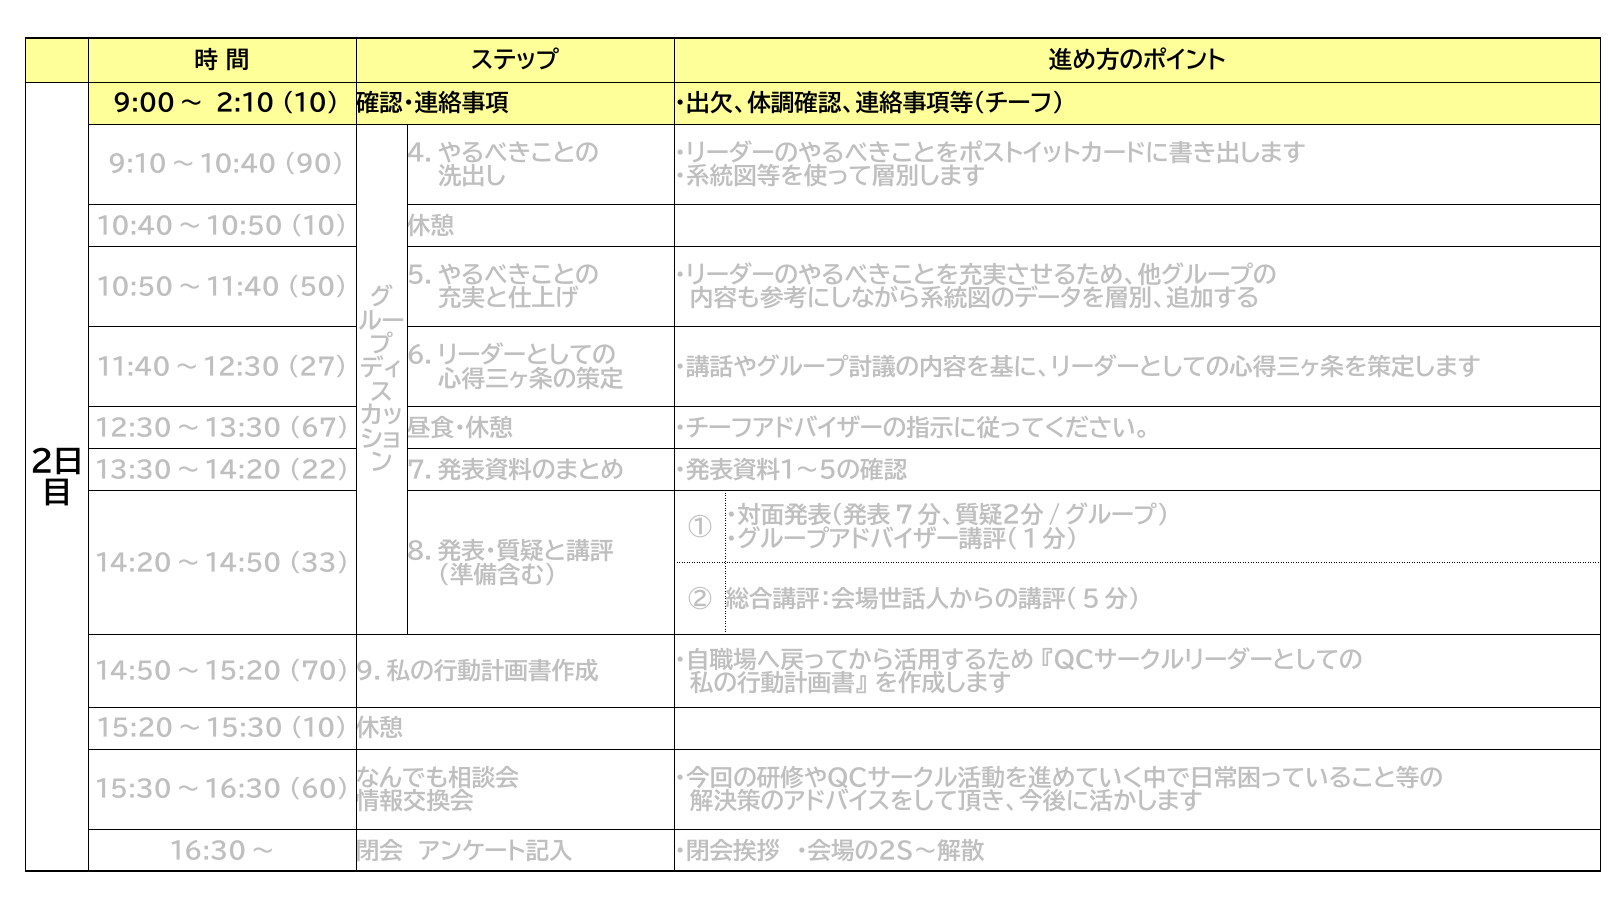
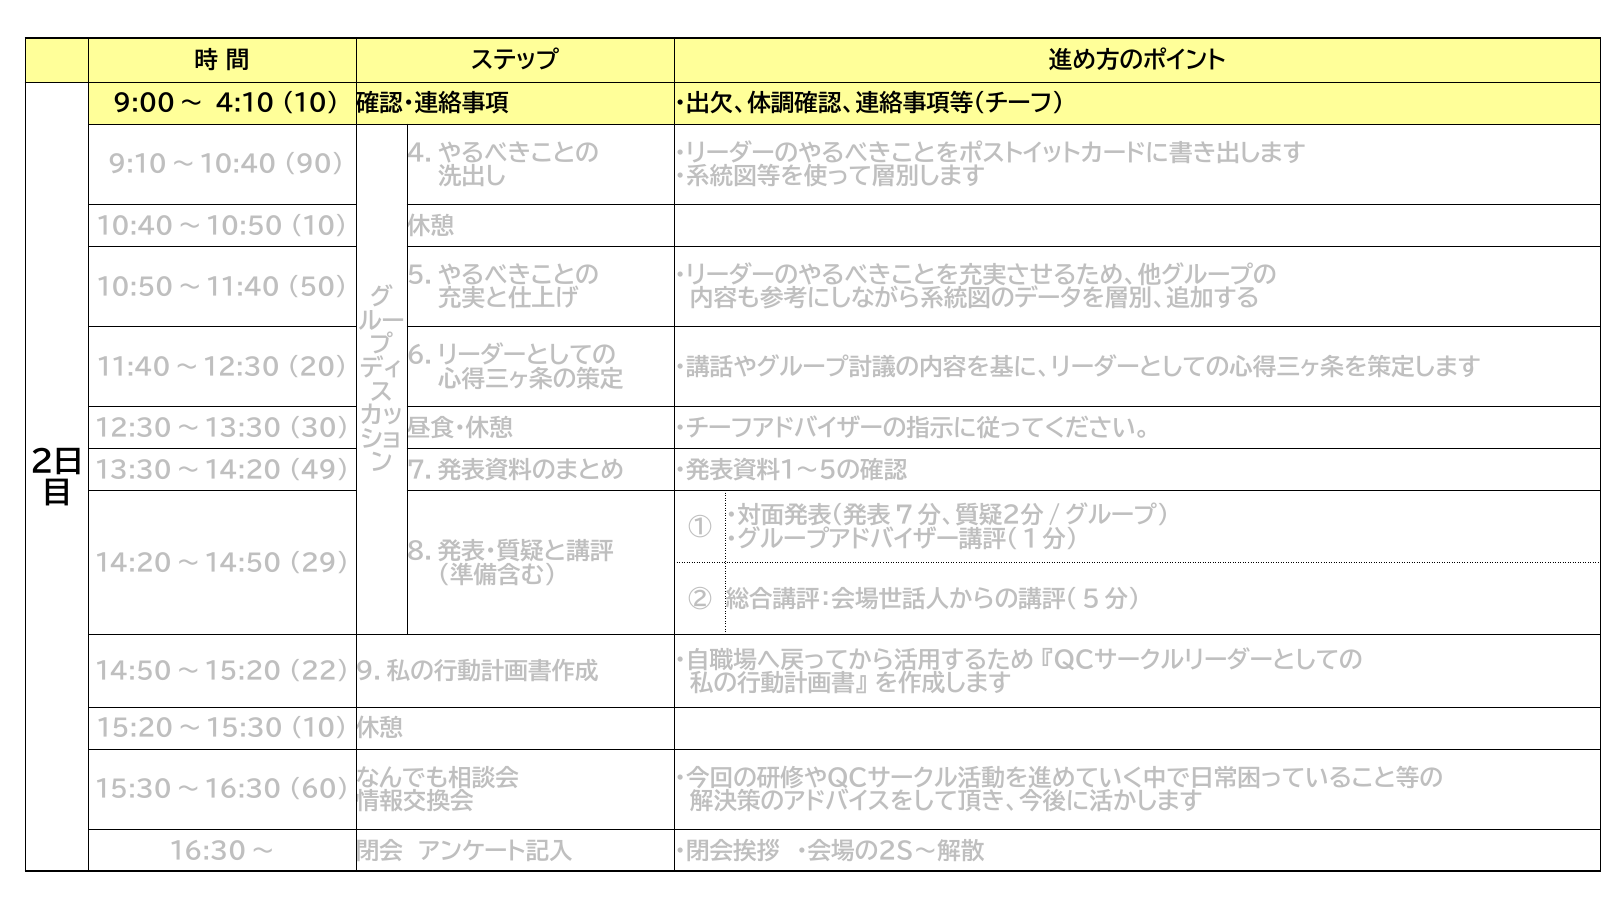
2:10: 2:10 -> 4:10
27: 27 -> 20
67: 67 -> 30
22: 22 -> 49
33: 33 -> 29
70: 70 -> 22
